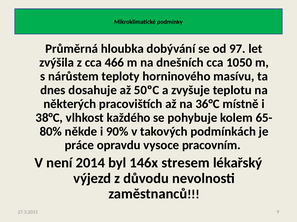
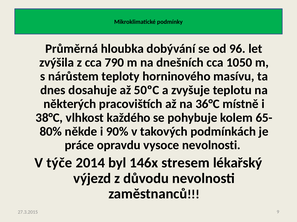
97: 97 -> 96
466: 466 -> 790
vysoce pracovním: pracovním -> nevolnosti
není: není -> týče
